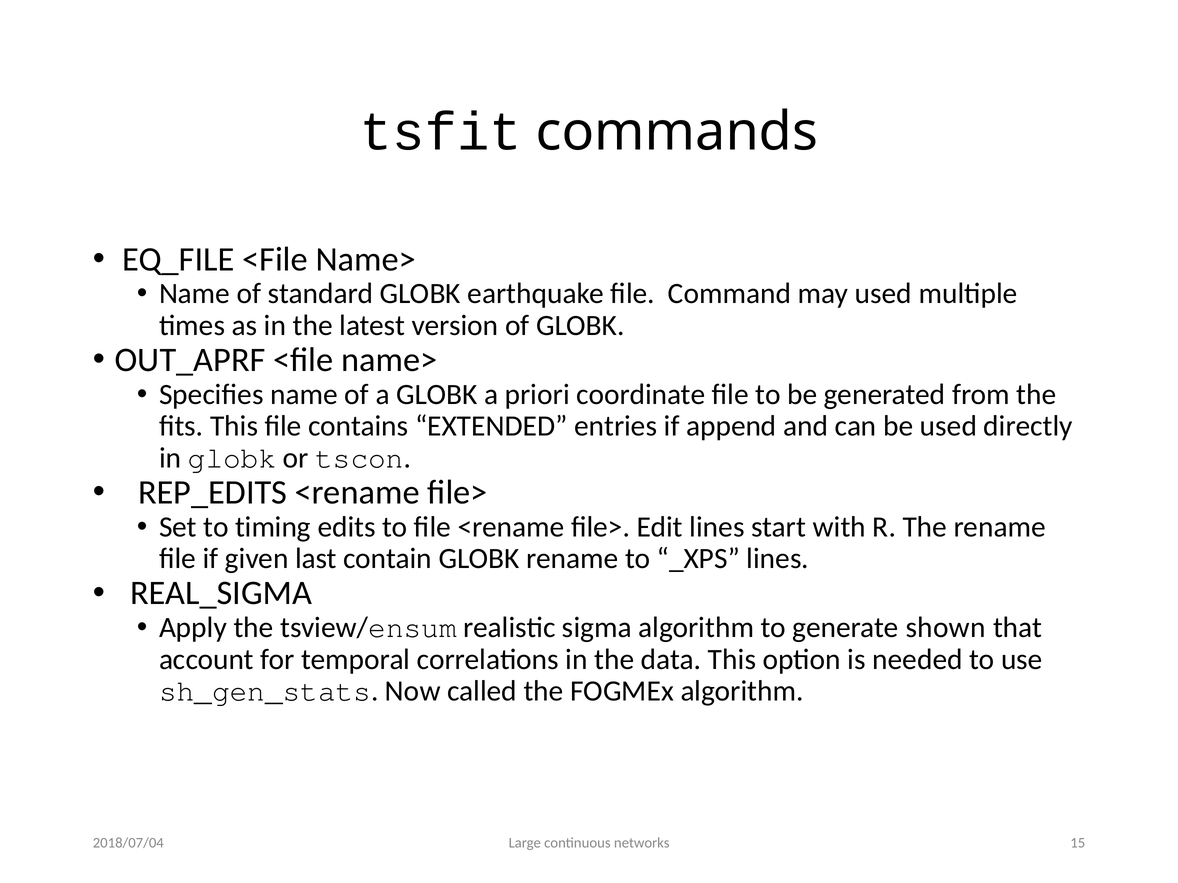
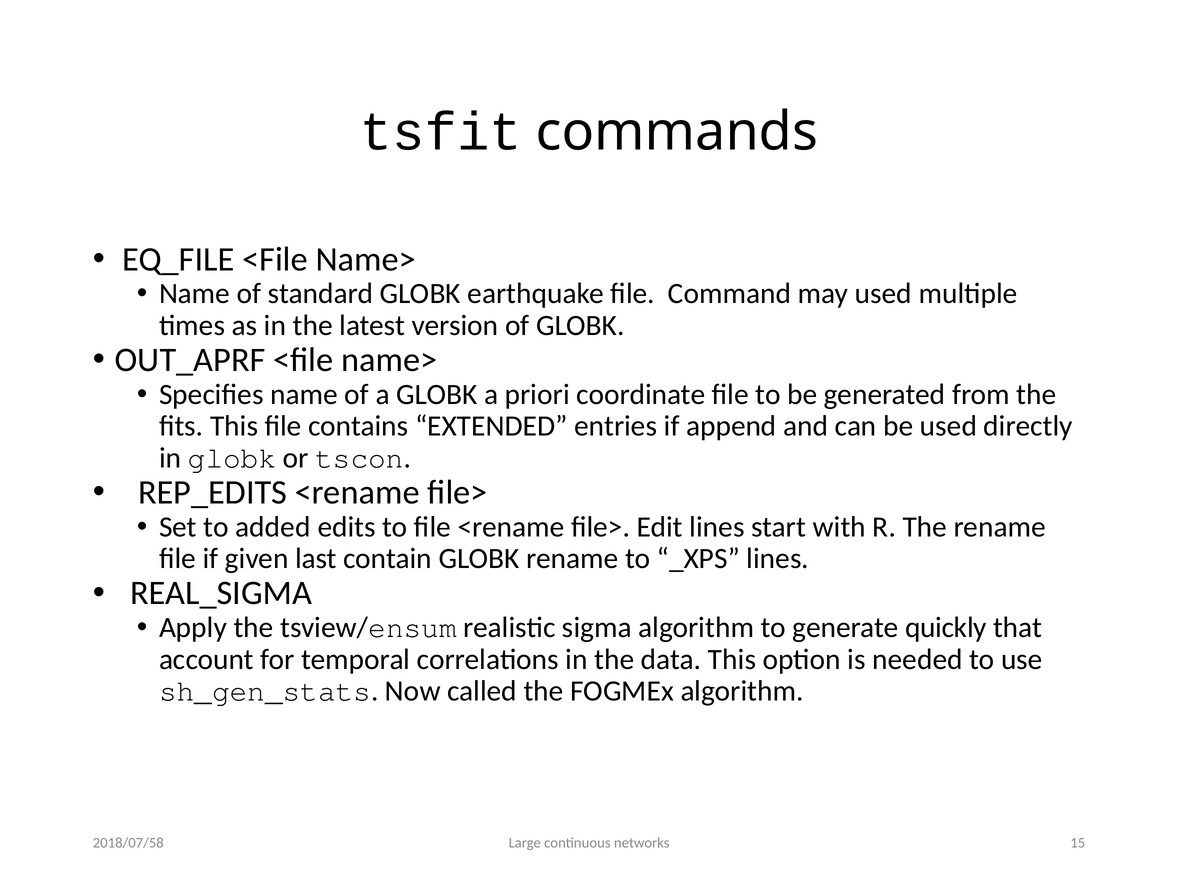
timing: timing -> added
shown: shown -> quickly
2018/07/04: 2018/07/04 -> 2018/07/58
